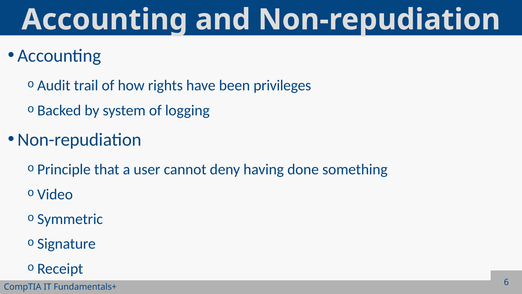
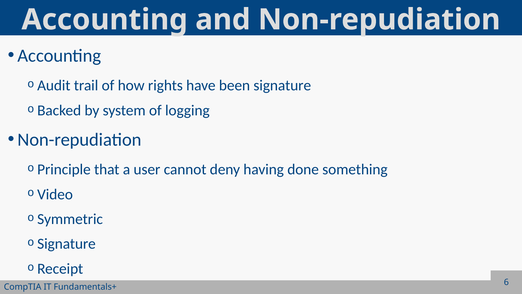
been privileges: privileges -> signature
